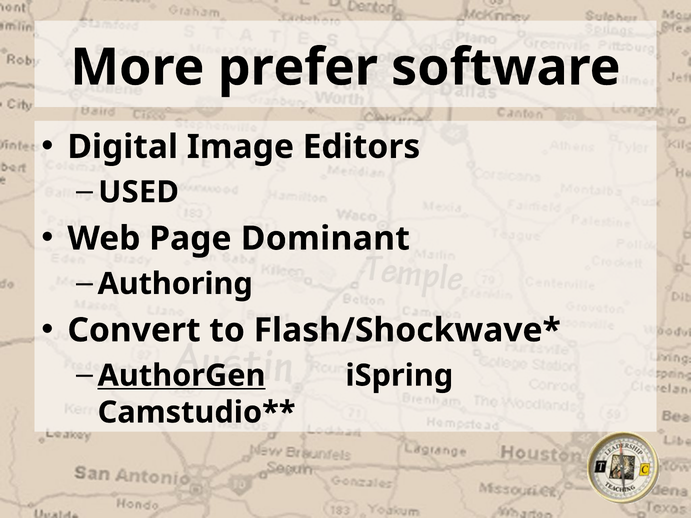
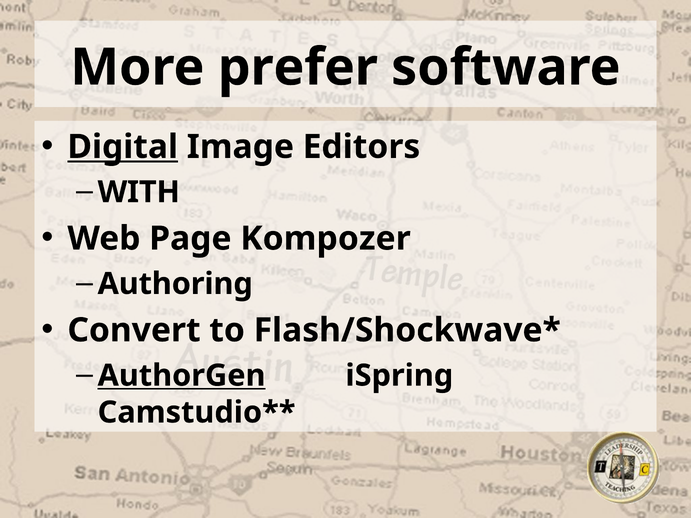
Digital underline: none -> present
USED: USED -> WITH
Dominant: Dominant -> Kompozer
